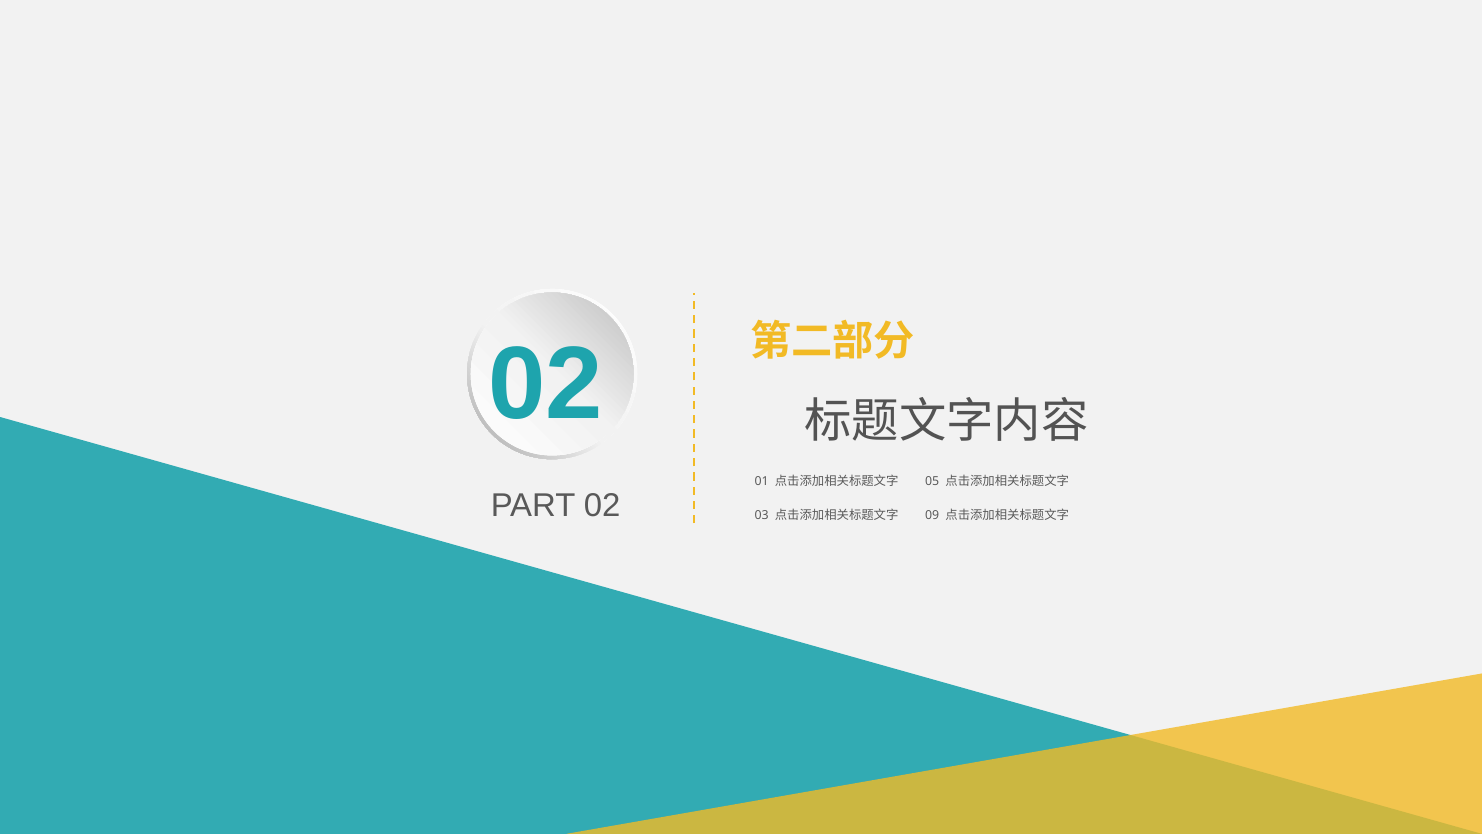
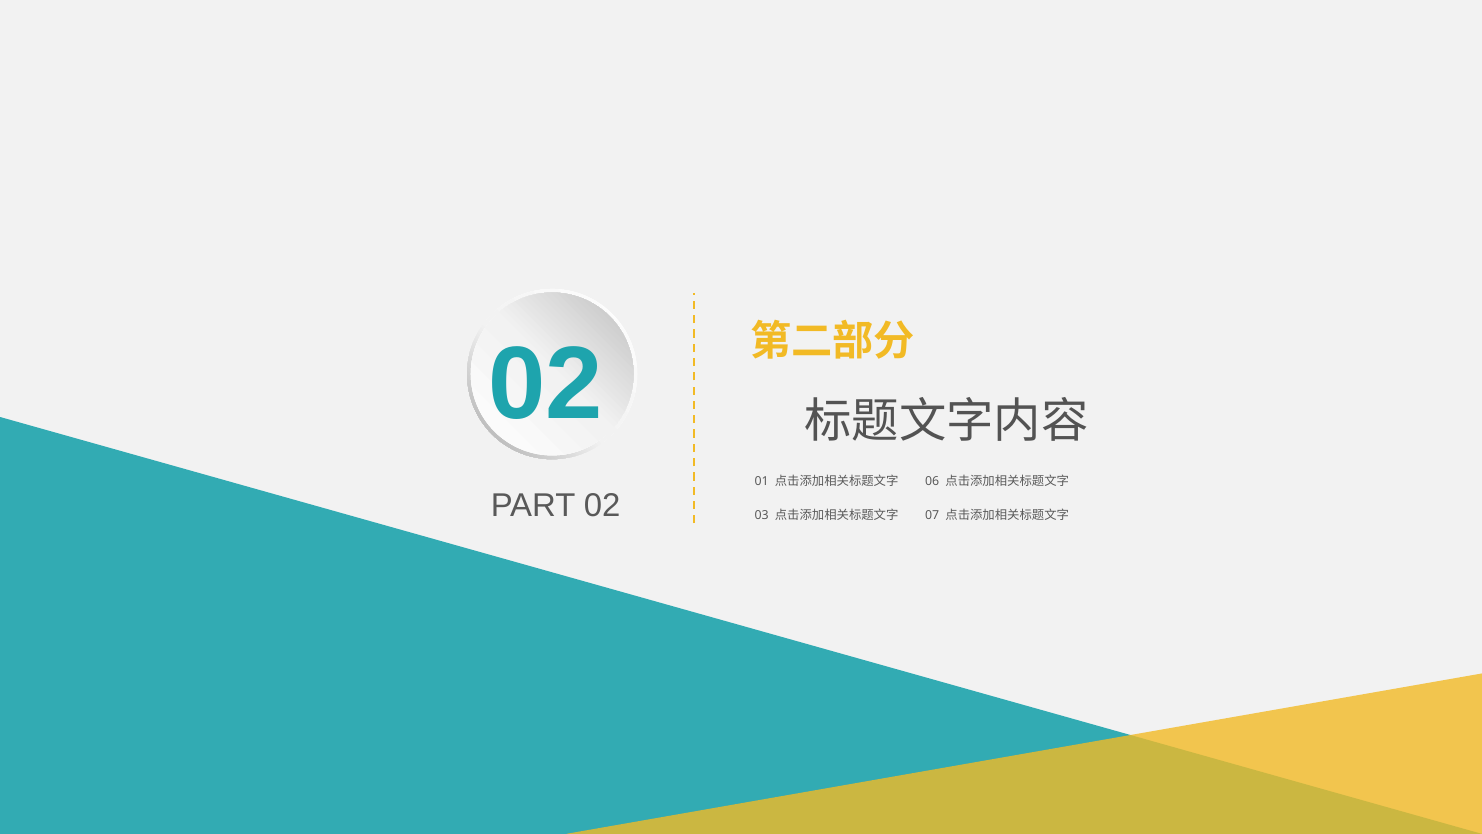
05: 05 -> 06
09: 09 -> 07
